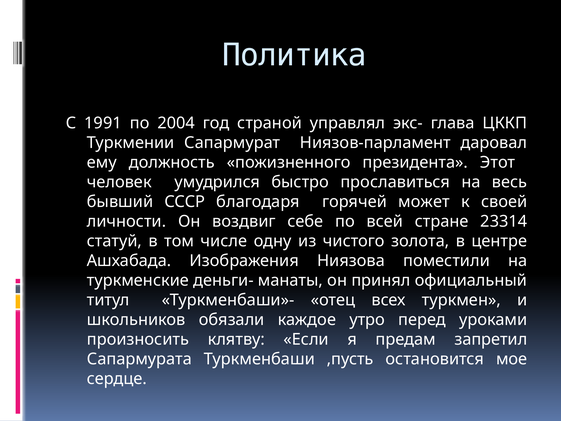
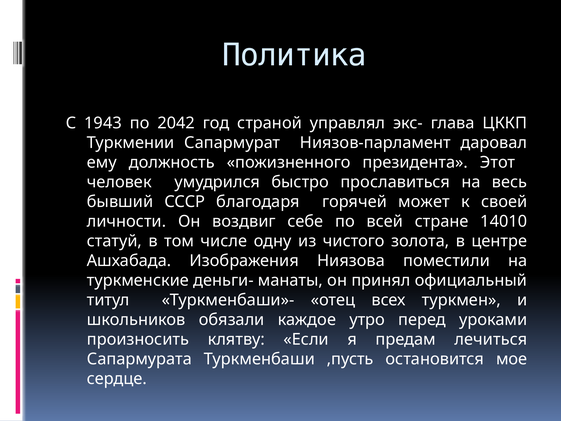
1991: 1991 -> 1943
2004: 2004 -> 2042
23314: 23314 -> 14010
запретил: запретил -> лечиться
